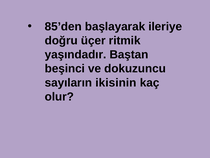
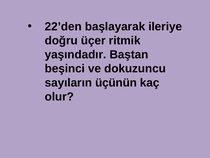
85’den: 85’den -> 22’den
ikisinin: ikisinin -> üçünün
